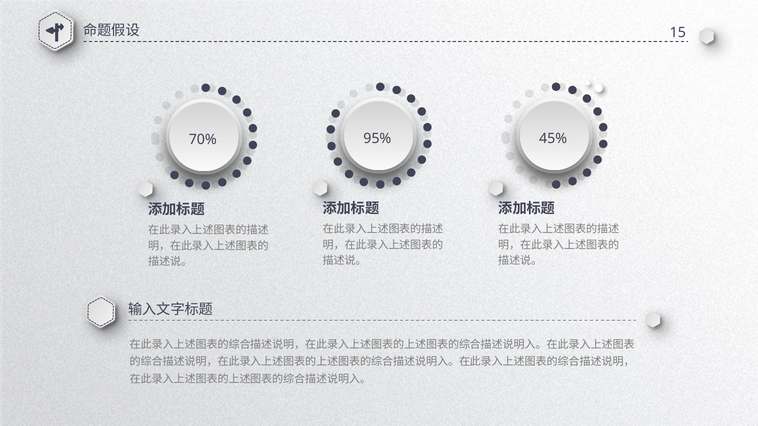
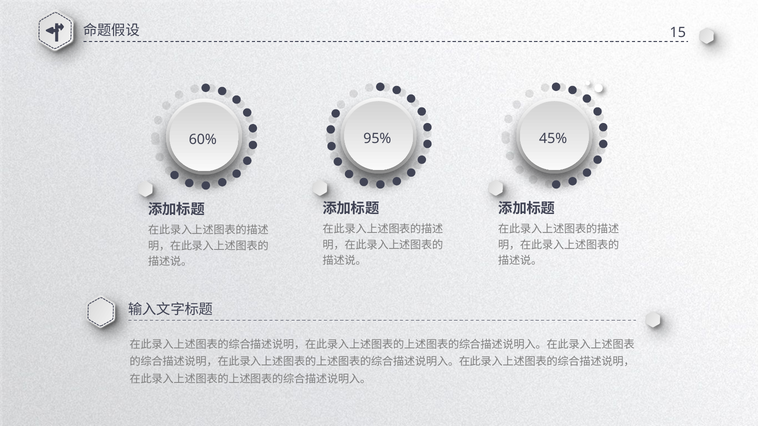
70%: 70% -> 60%
